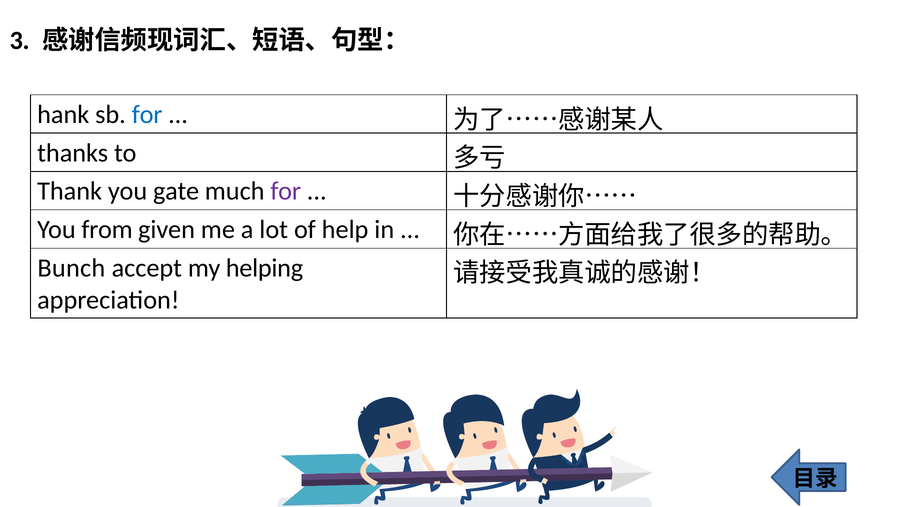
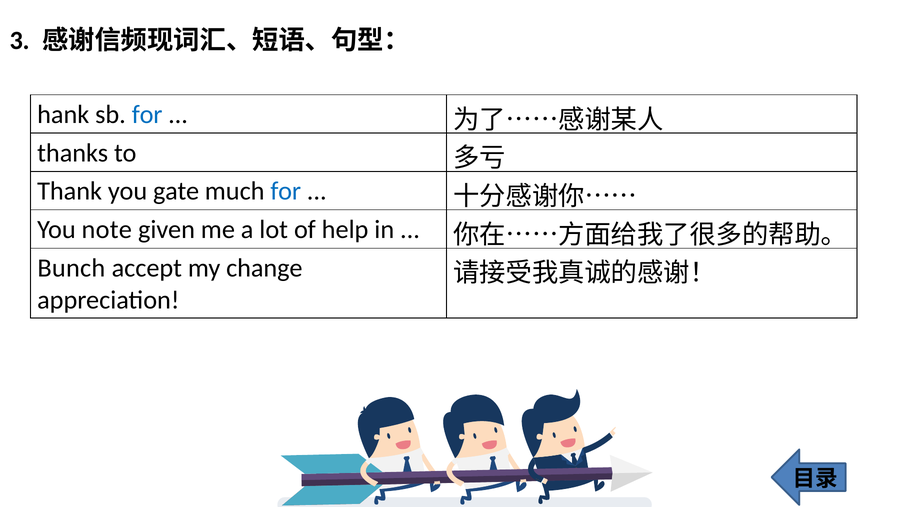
for at (286, 191) colour: purple -> blue
from: from -> note
helping: helping -> change
